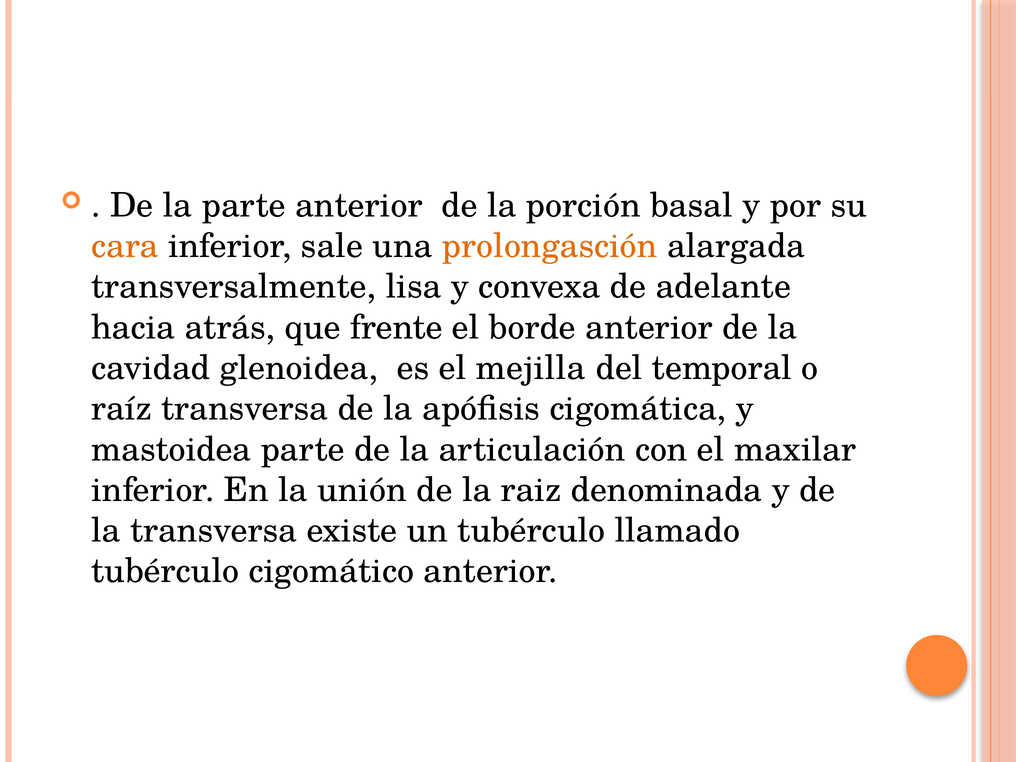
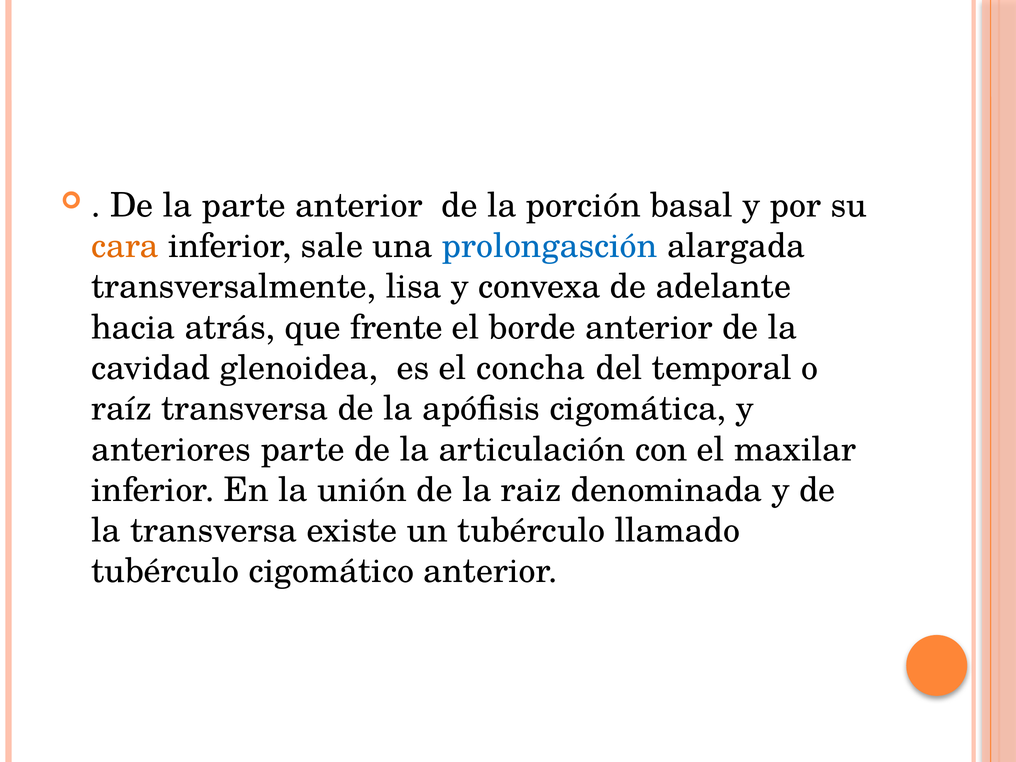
prolongasción colour: orange -> blue
mejilla: mejilla -> concha
mastoidea: mastoidea -> anteriores
